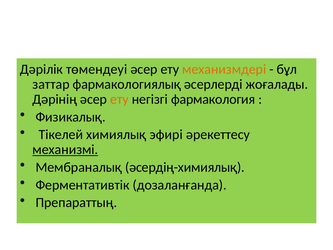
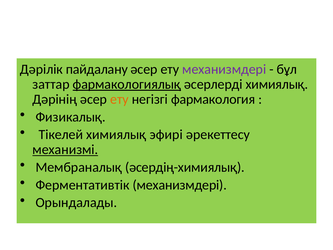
төмендеуі: төмендеуі -> пайдалану
механизмдері at (224, 69) colour: orange -> purple
фармакологиялық underline: none -> present
әсерлерді жоғалады: жоғалады -> химиялық
Ферментативтік дозаланғанда: дозаланғанда -> механизмдері
Препараттың: Препараттың -> Орындалады
